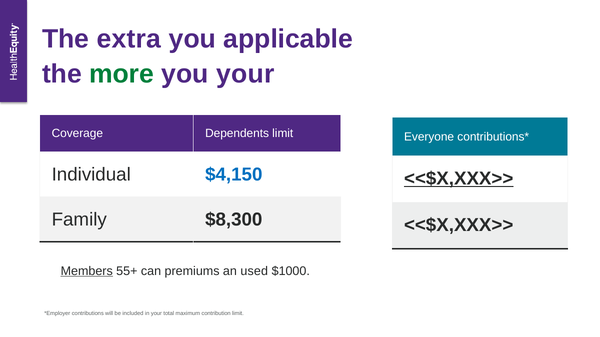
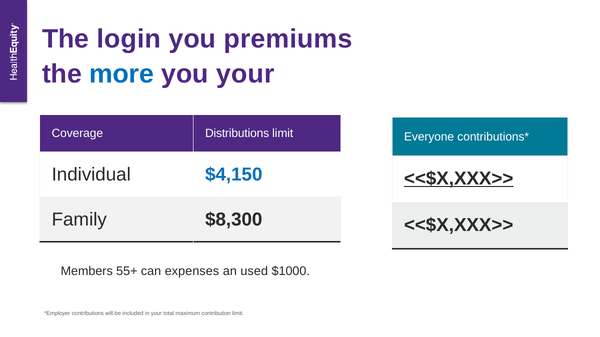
extra: extra -> login
applicable: applicable -> premiums
more colour: green -> blue
Dependents: Dependents -> Distributions
Members underline: present -> none
premiums: premiums -> expenses
